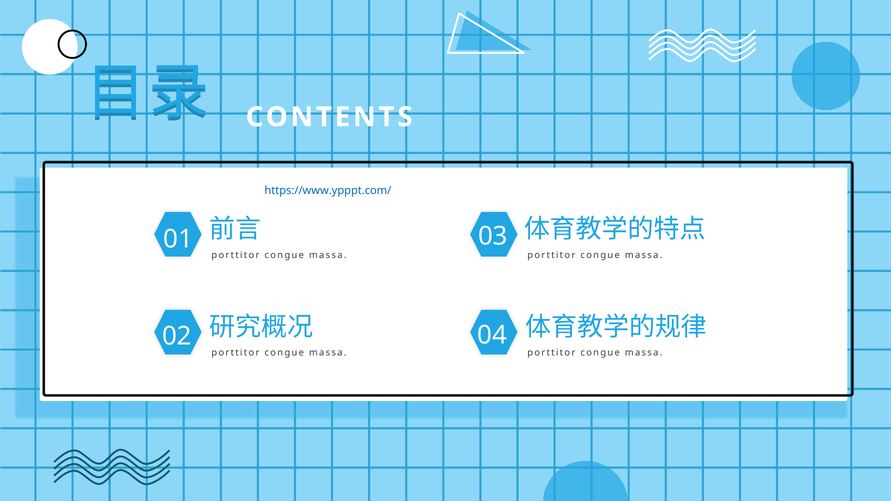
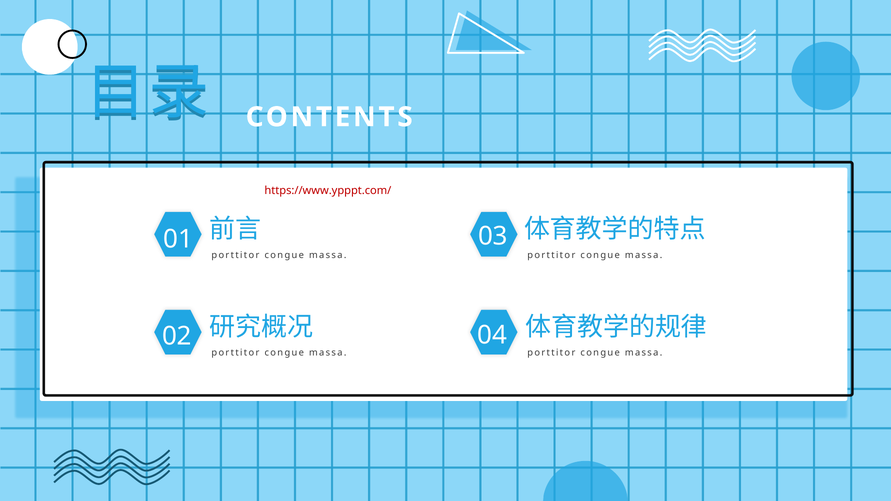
https://www.ypppt.com/ colour: blue -> red
